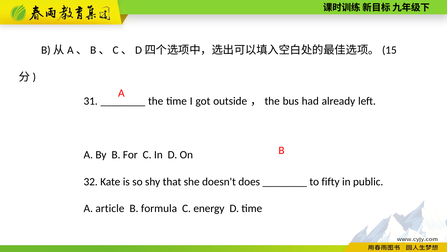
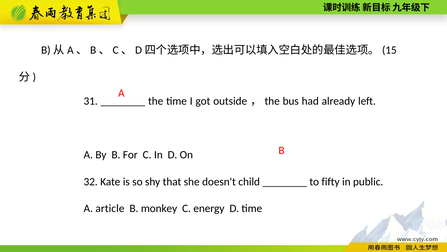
does: does -> child
formula: formula -> monkey
